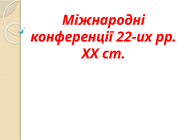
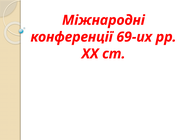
22-их: 22-их -> 69-их
